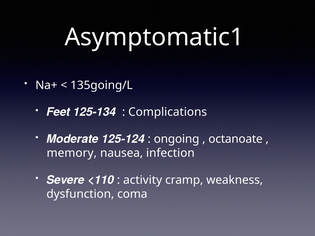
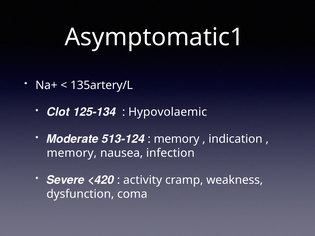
135going/L: 135going/L -> 135artery/L
Feet: Feet -> Clot
Complications: Complications -> Hypovolaemic
125-124: 125-124 -> 513-124
ongoing at (177, 139): ongoing -> memory
octanoate: octanoate -> indication
<110: <110 -> <420
